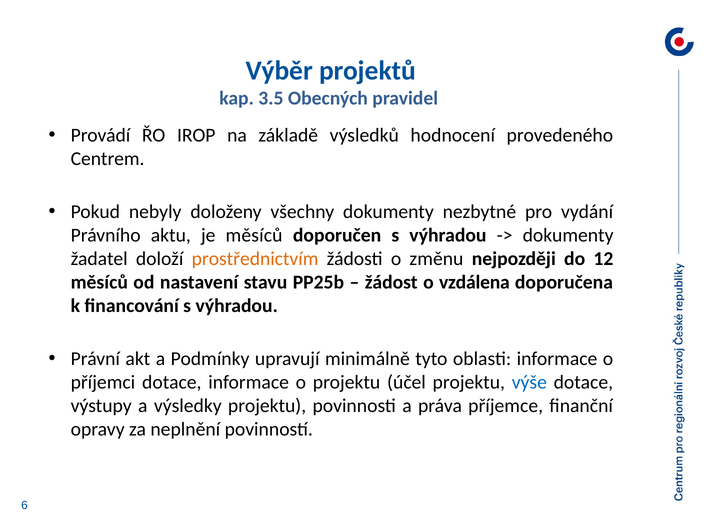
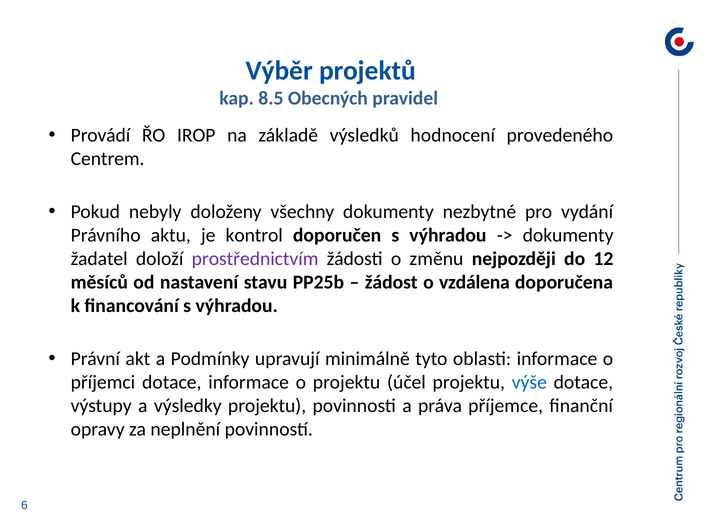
3.5: 3.5 -> 8.5
je měsíců: měsíců -> kontrol
prostřednictvím colour: orange -> purple
